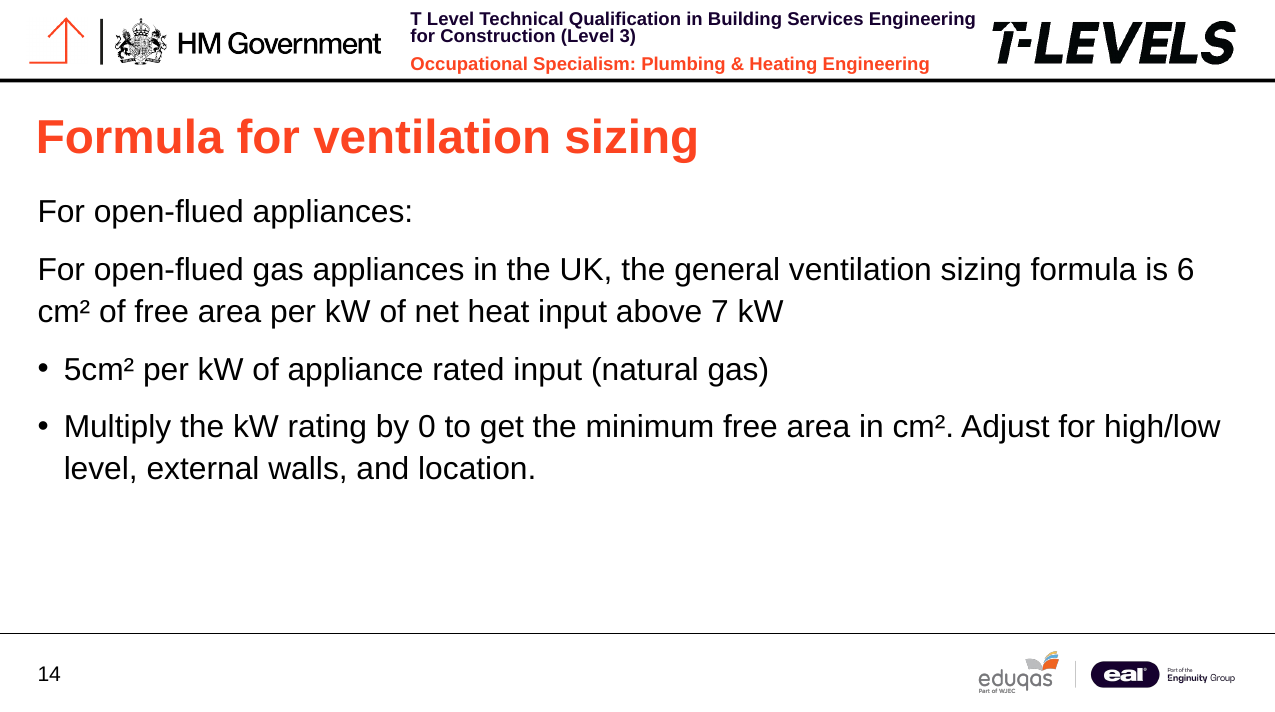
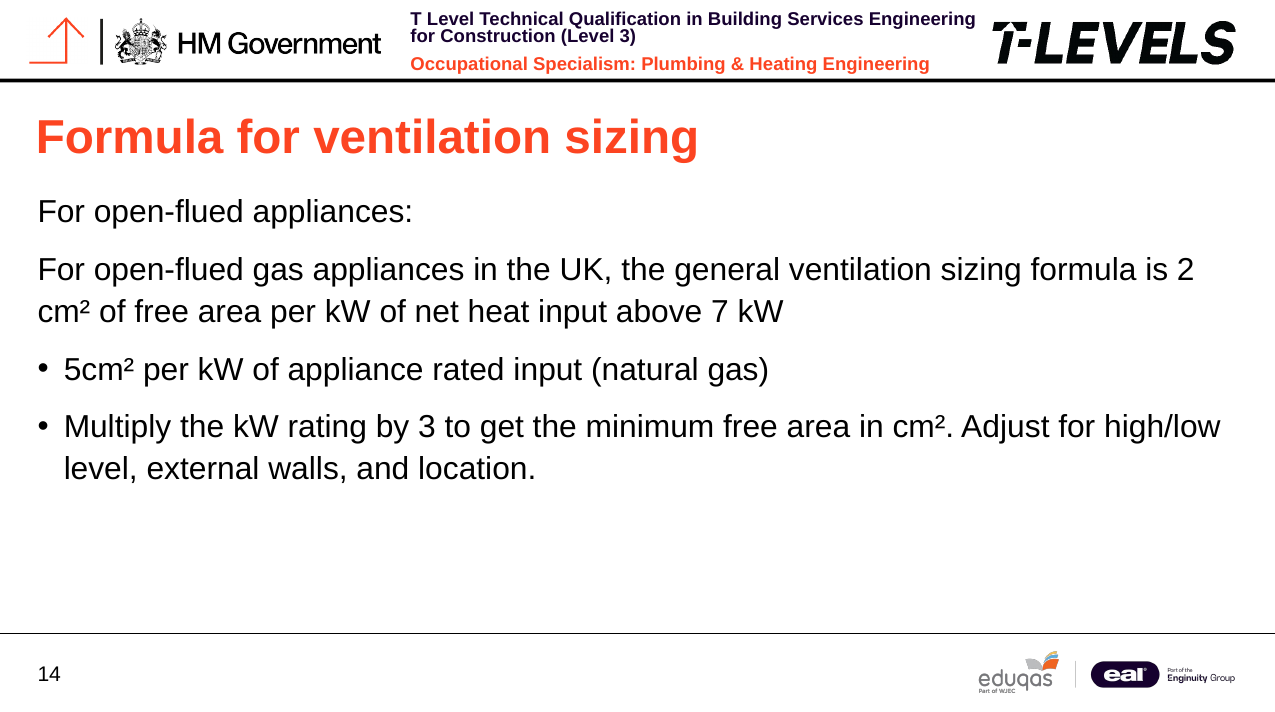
6: 6 -> 2
by 0: 0 -> 3
